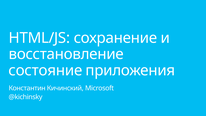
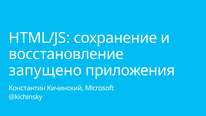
состояние: состояние -> запущено
